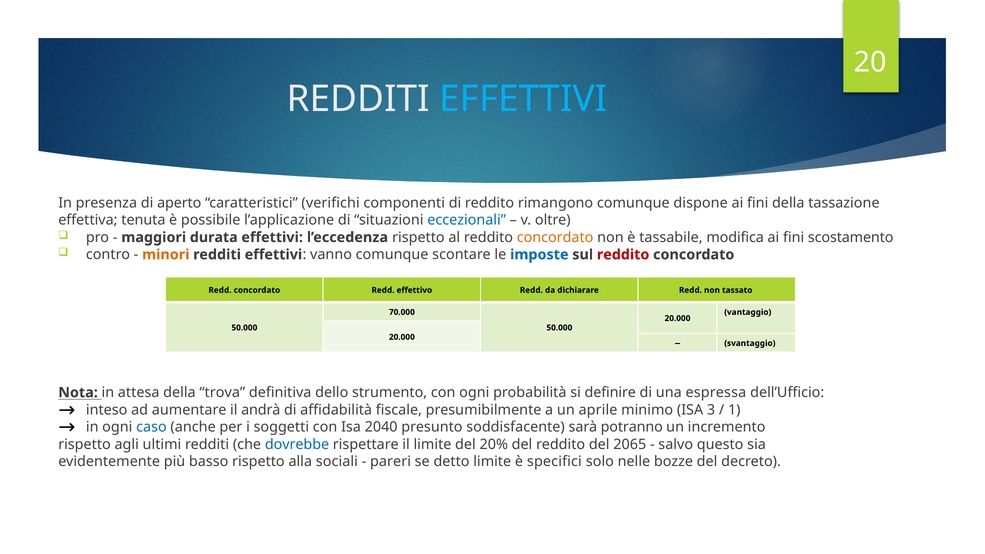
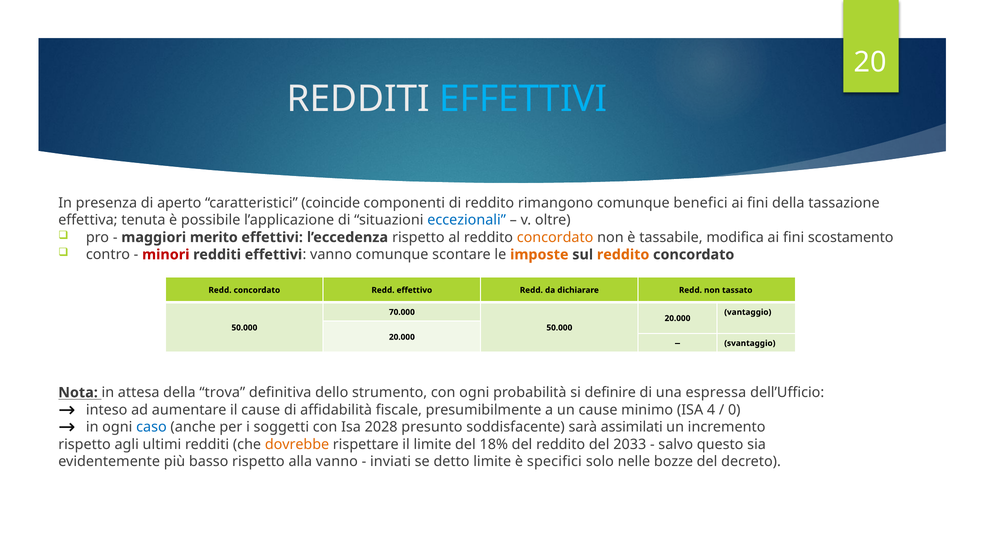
verifichi: verifichi -> coincide
dispone: dispone -> benefici
durata: durata -> merito
minori colour: orange -> red
imposte colour: blue -> orange
reddito at (623, 255) colour: red -> orange
il andrà: andrà -> cause
un aprile: aprile -> cause
3: 3 -> 4
1: 1 -> 0
2040: 2040 -> 2028
potranno: potranno -> assimilati
dovrebbe colour: blue -> orange
20%: 20% -> 18%
2065: 2065 -> 2033
alla sociali: sociali -> vanno
pareri: pareri -> inviati
